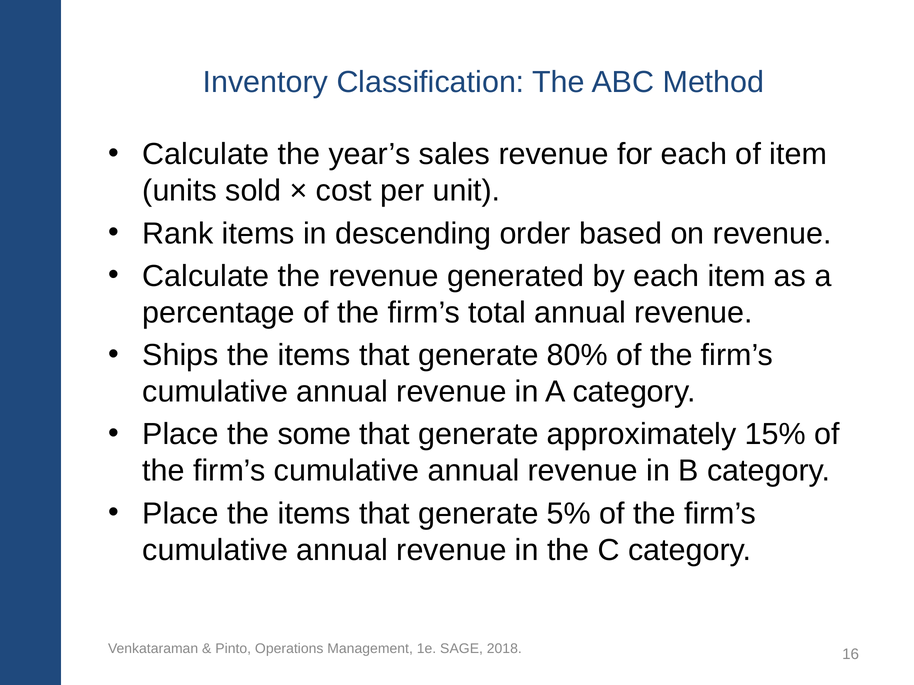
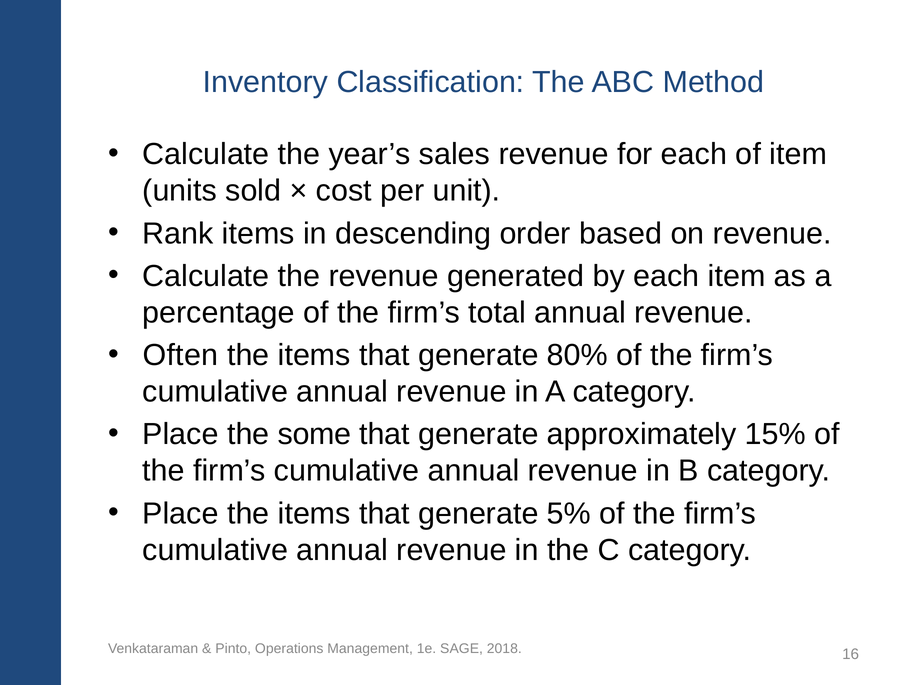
Ships: Ships -> Often
